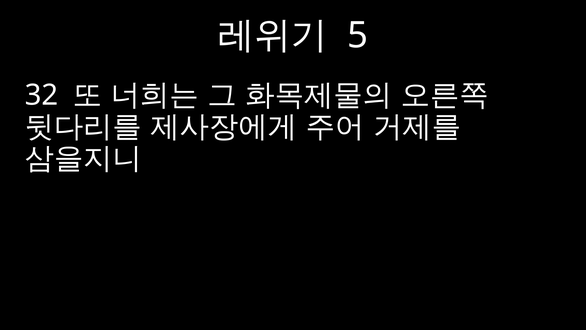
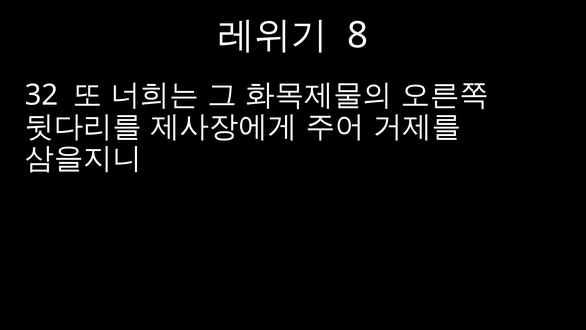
5: 5 -> 8
